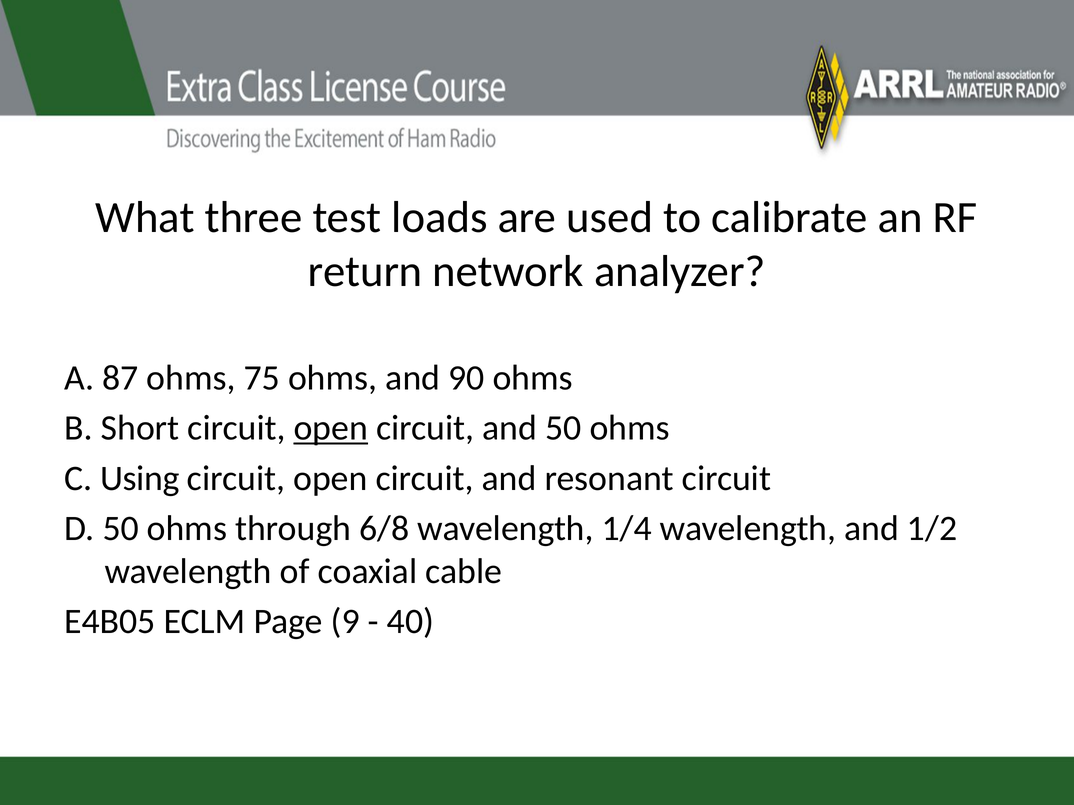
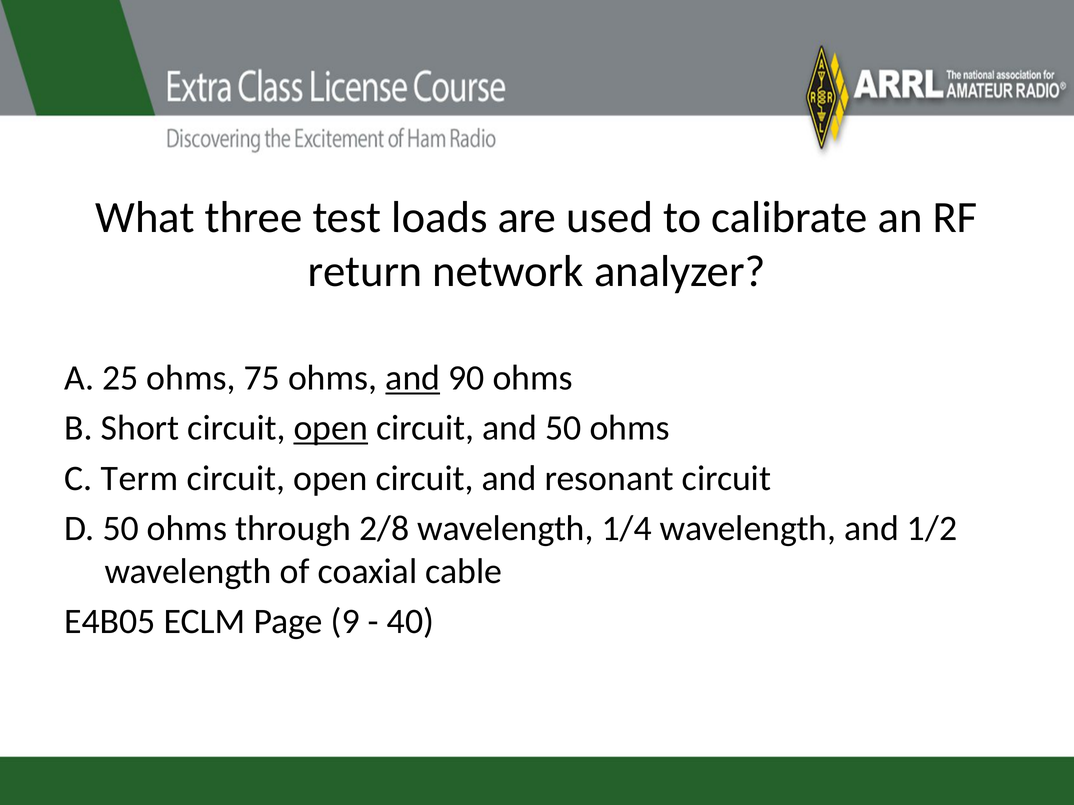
87: 87 -> 25
and at (413, 378) underline: none -> present
Using: Using -> Term
6/8: 6/8 -> 2/8
